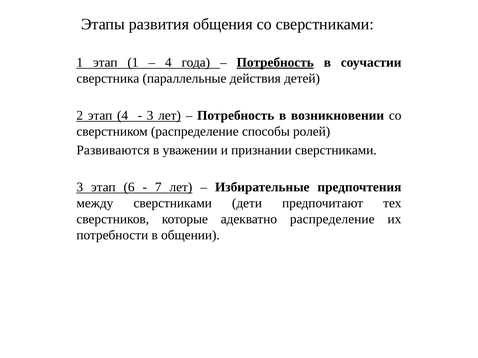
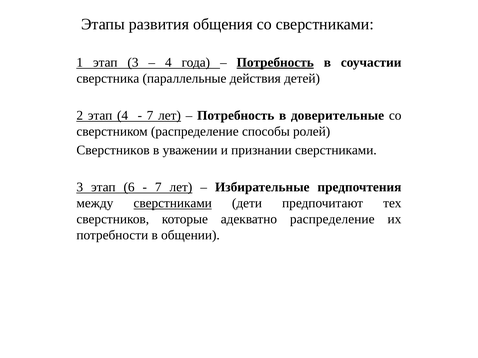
этап 1: 1 -> 3
3 at (150, 116): 3 -> 7
возникновении: возникновении -> доверительные
Развиваются at (113, 150): Развиваются -> Сверстников
сверстниками at (173, 204) underline: none -> present
